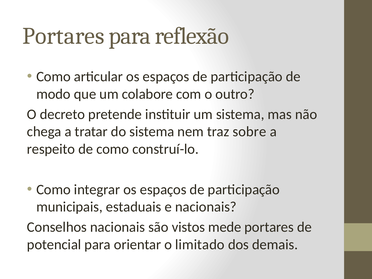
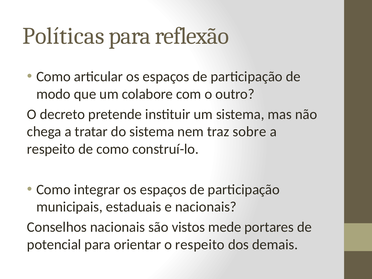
Portares at (63, 36): Portares -> Políticas
o limitado: limitado -> respeito
